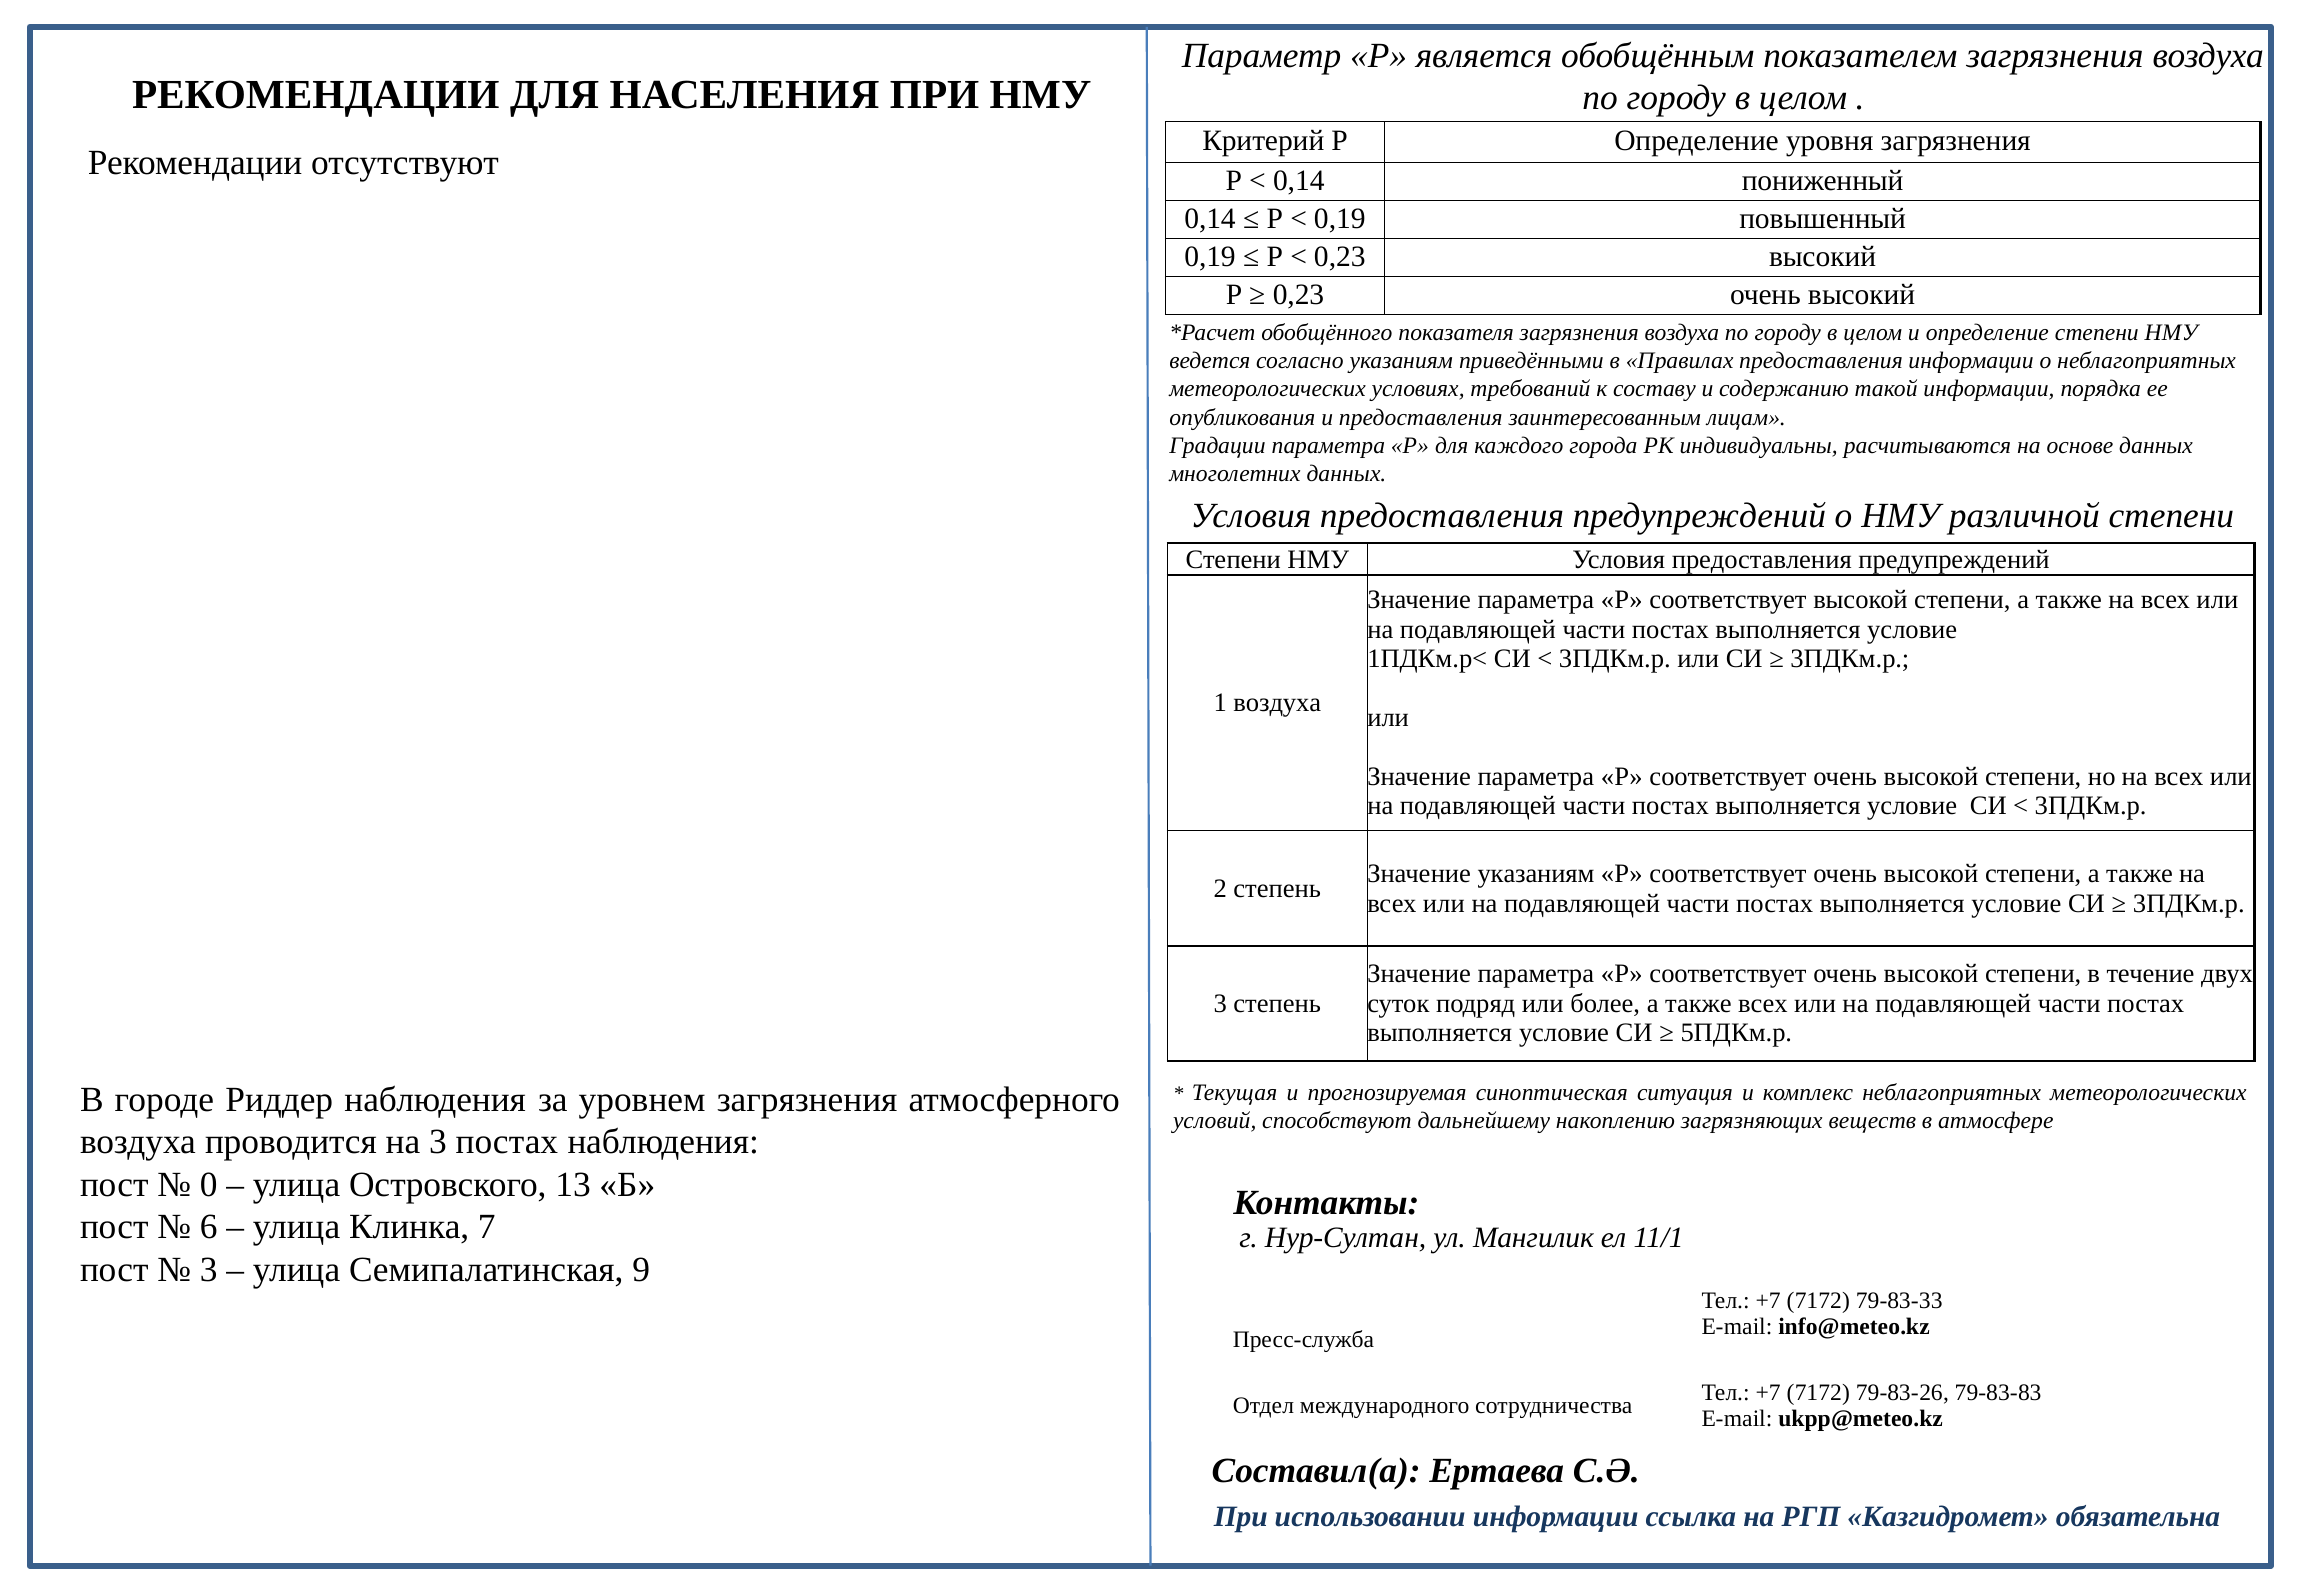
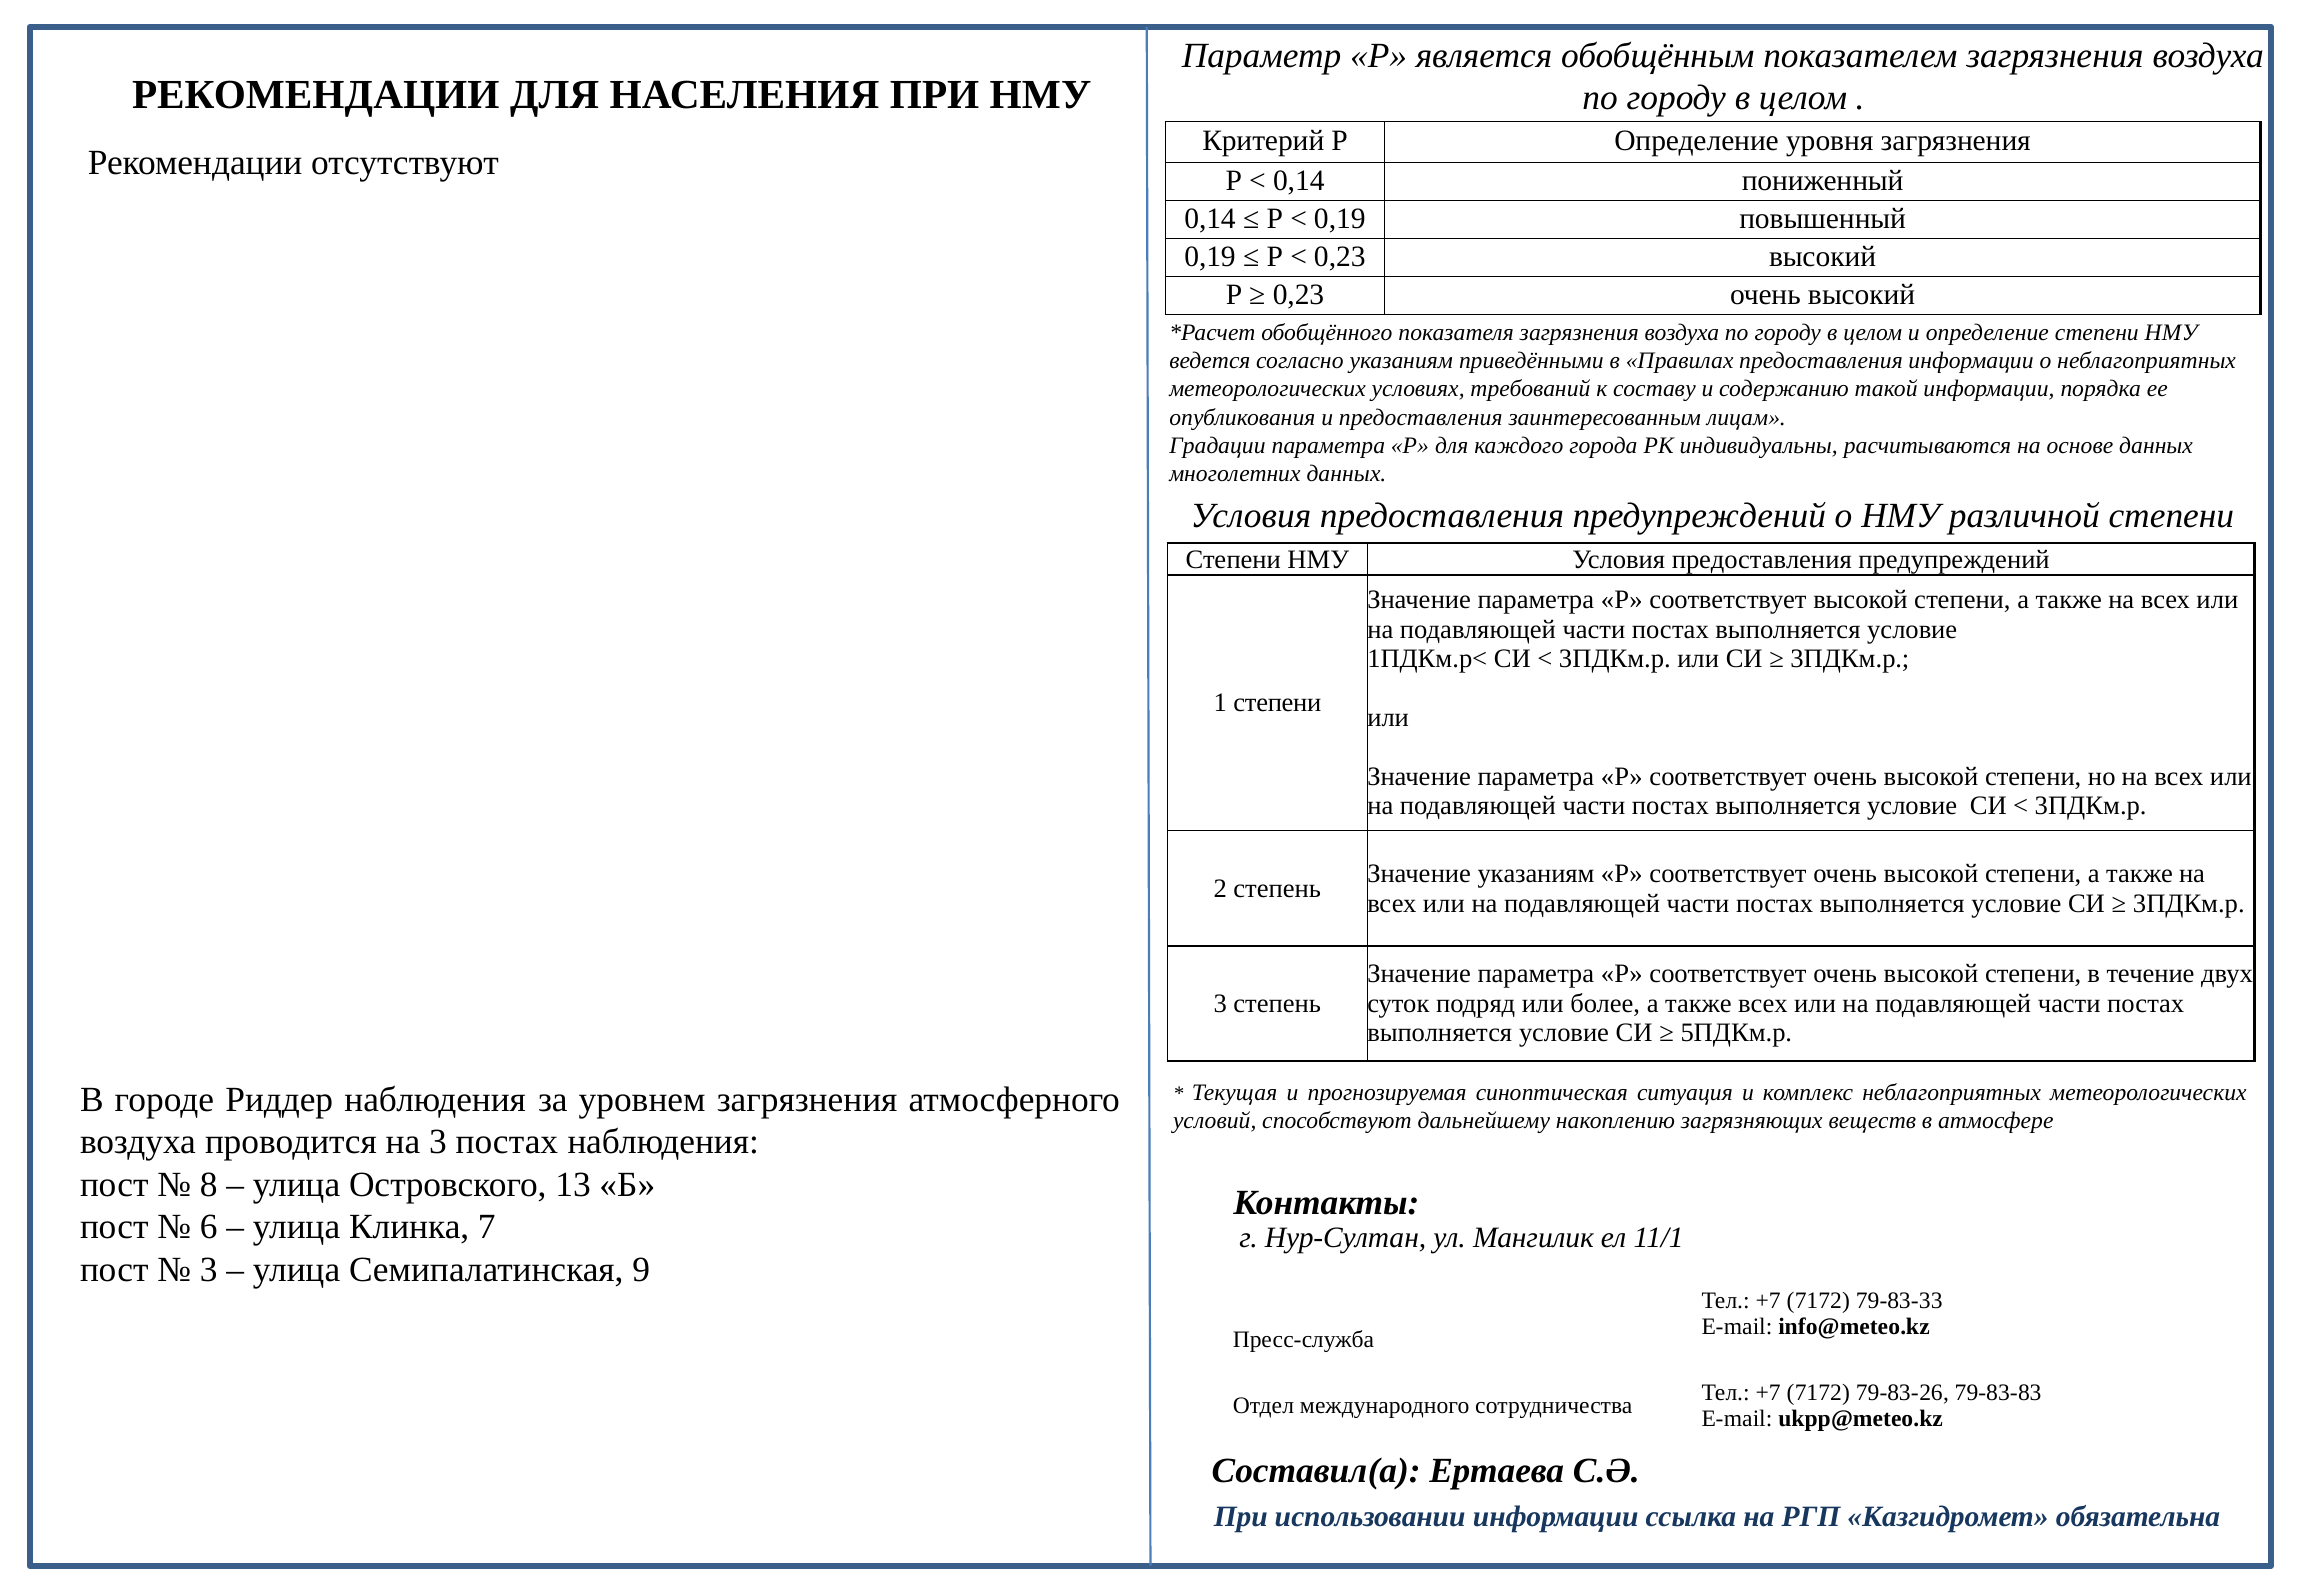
1 воздуха: воздуха -> степени
0: 0 -> 8
